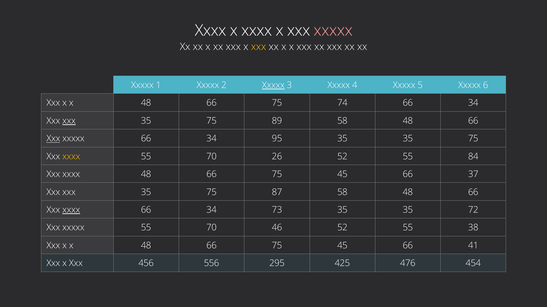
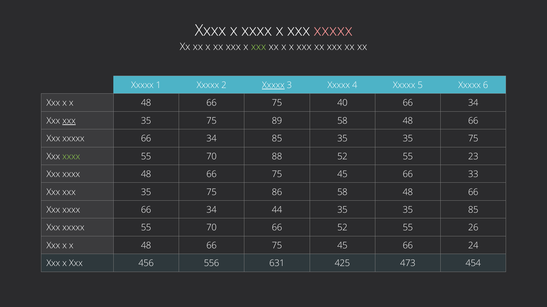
xxx at (259, 47) colour: yellow -> light green
74: 74 -> 40
Xxx at (53, 139) underline: present -> none
34 95: 95 -> 85
xxxx at (71, 157) colour: yellow -> light green
26: 26 -> 88
84: 84 -> 23
37: 37 -> 33
87: 87 -> 86
xxxx at (71, 210) underline: present -> none
73: 73 -> 44
35 72: 72 -> 85
70 46: 46 -> 66
38: 38 -> 26
41: 41 -> 24
295: 295 -> 631
476: 476 -> 473
